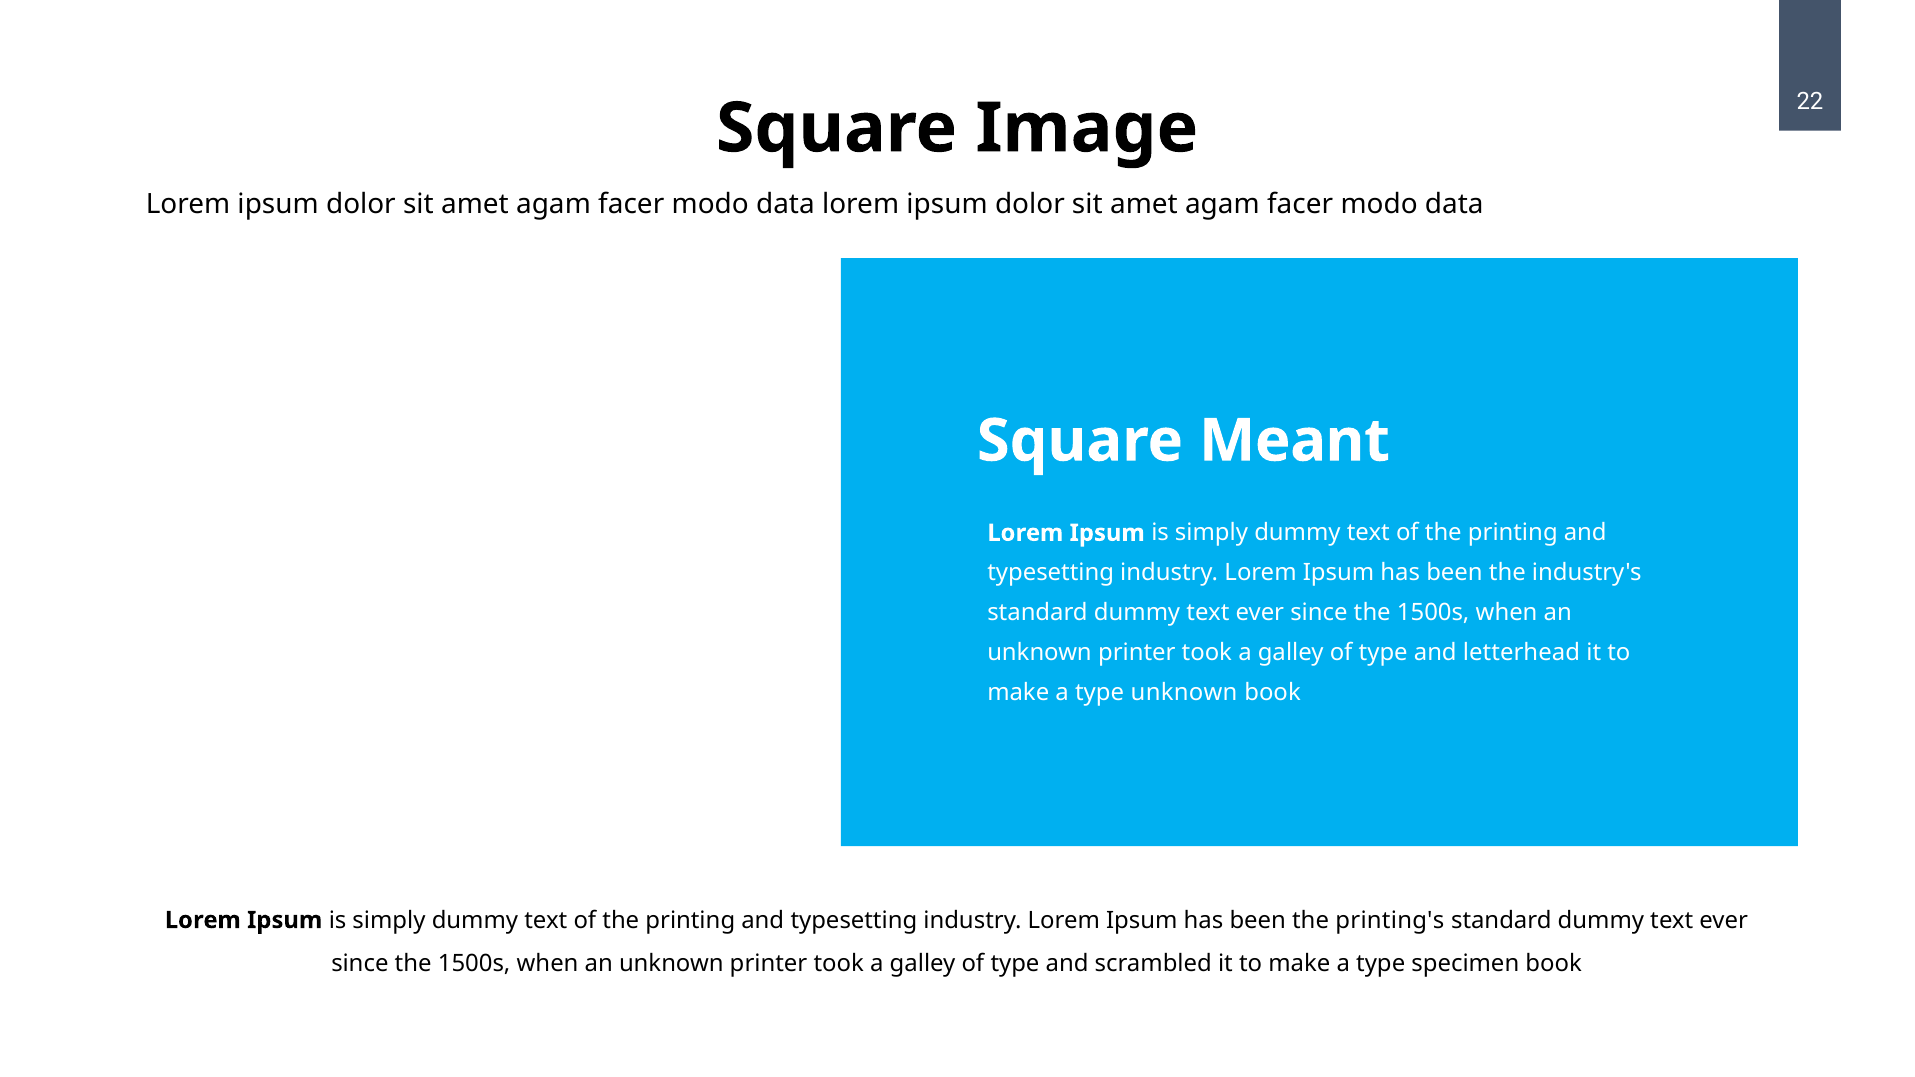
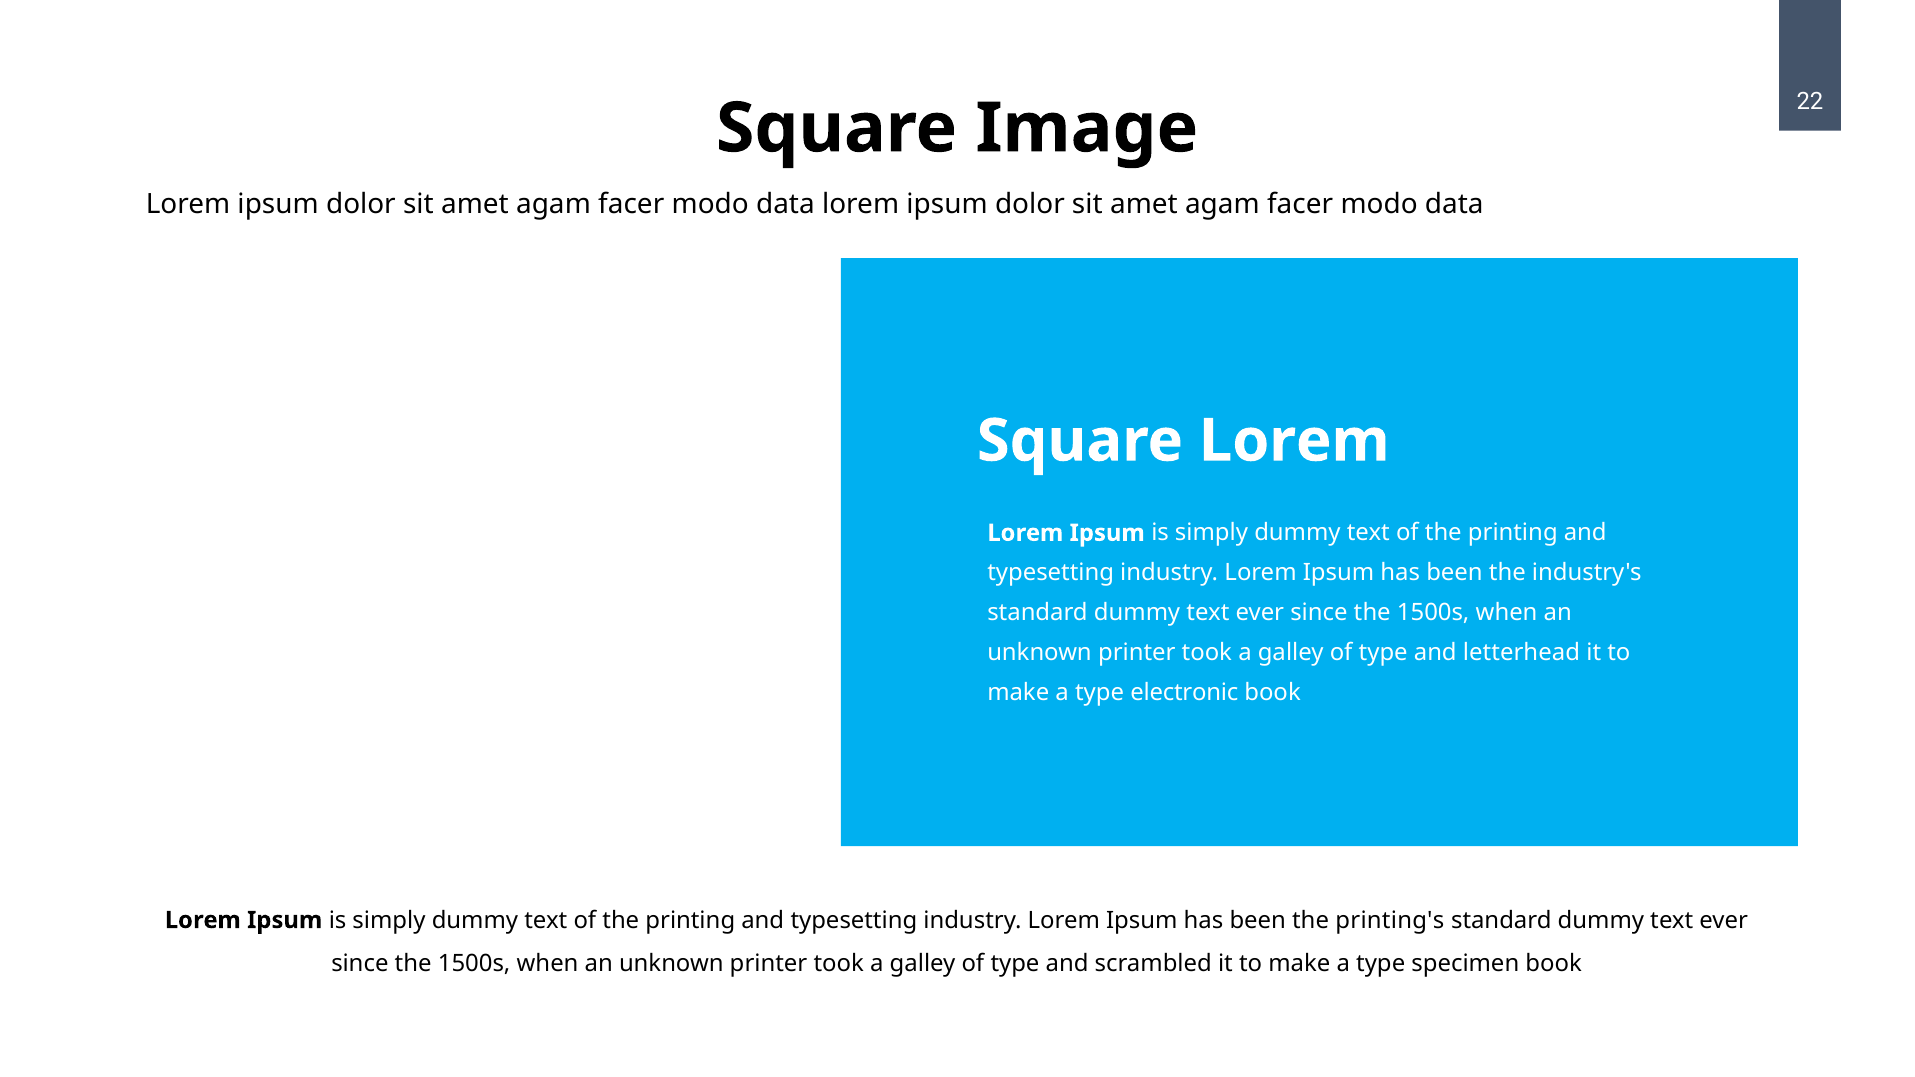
Square Meant: Meant -> Lorem
type unknown: unknown -> electronic
